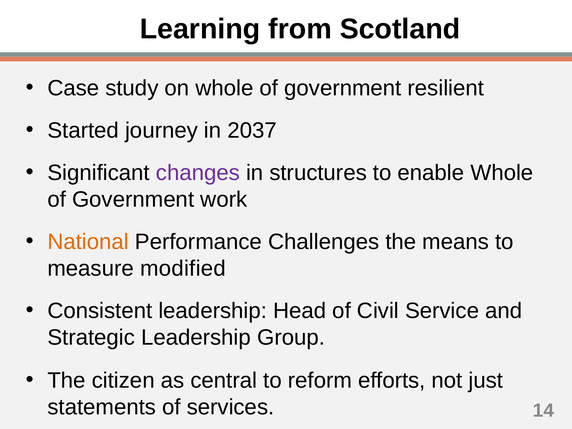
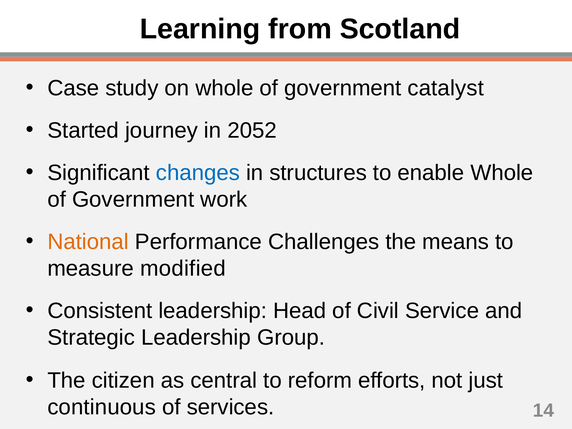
resilient: resilient -> catalyst
2037: 2037 -> 2052
changes colour: purple -> blue
statements: statements -> continuous
